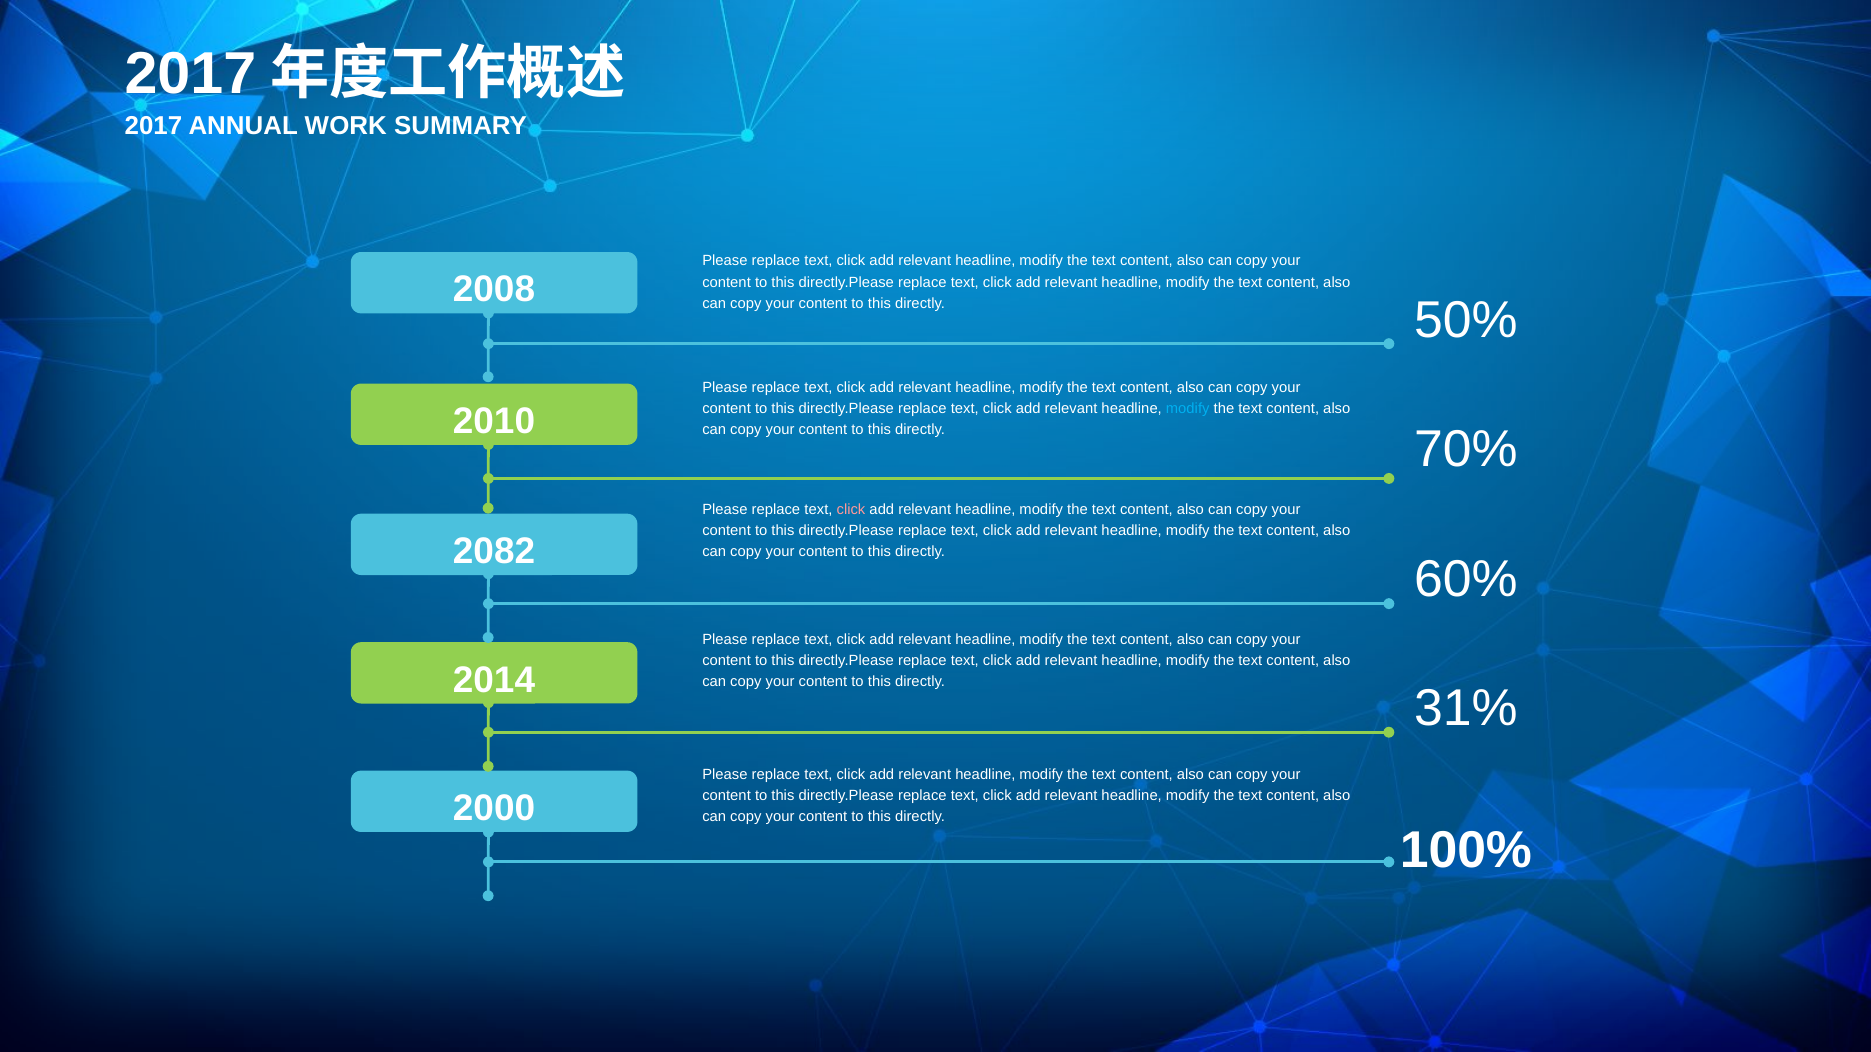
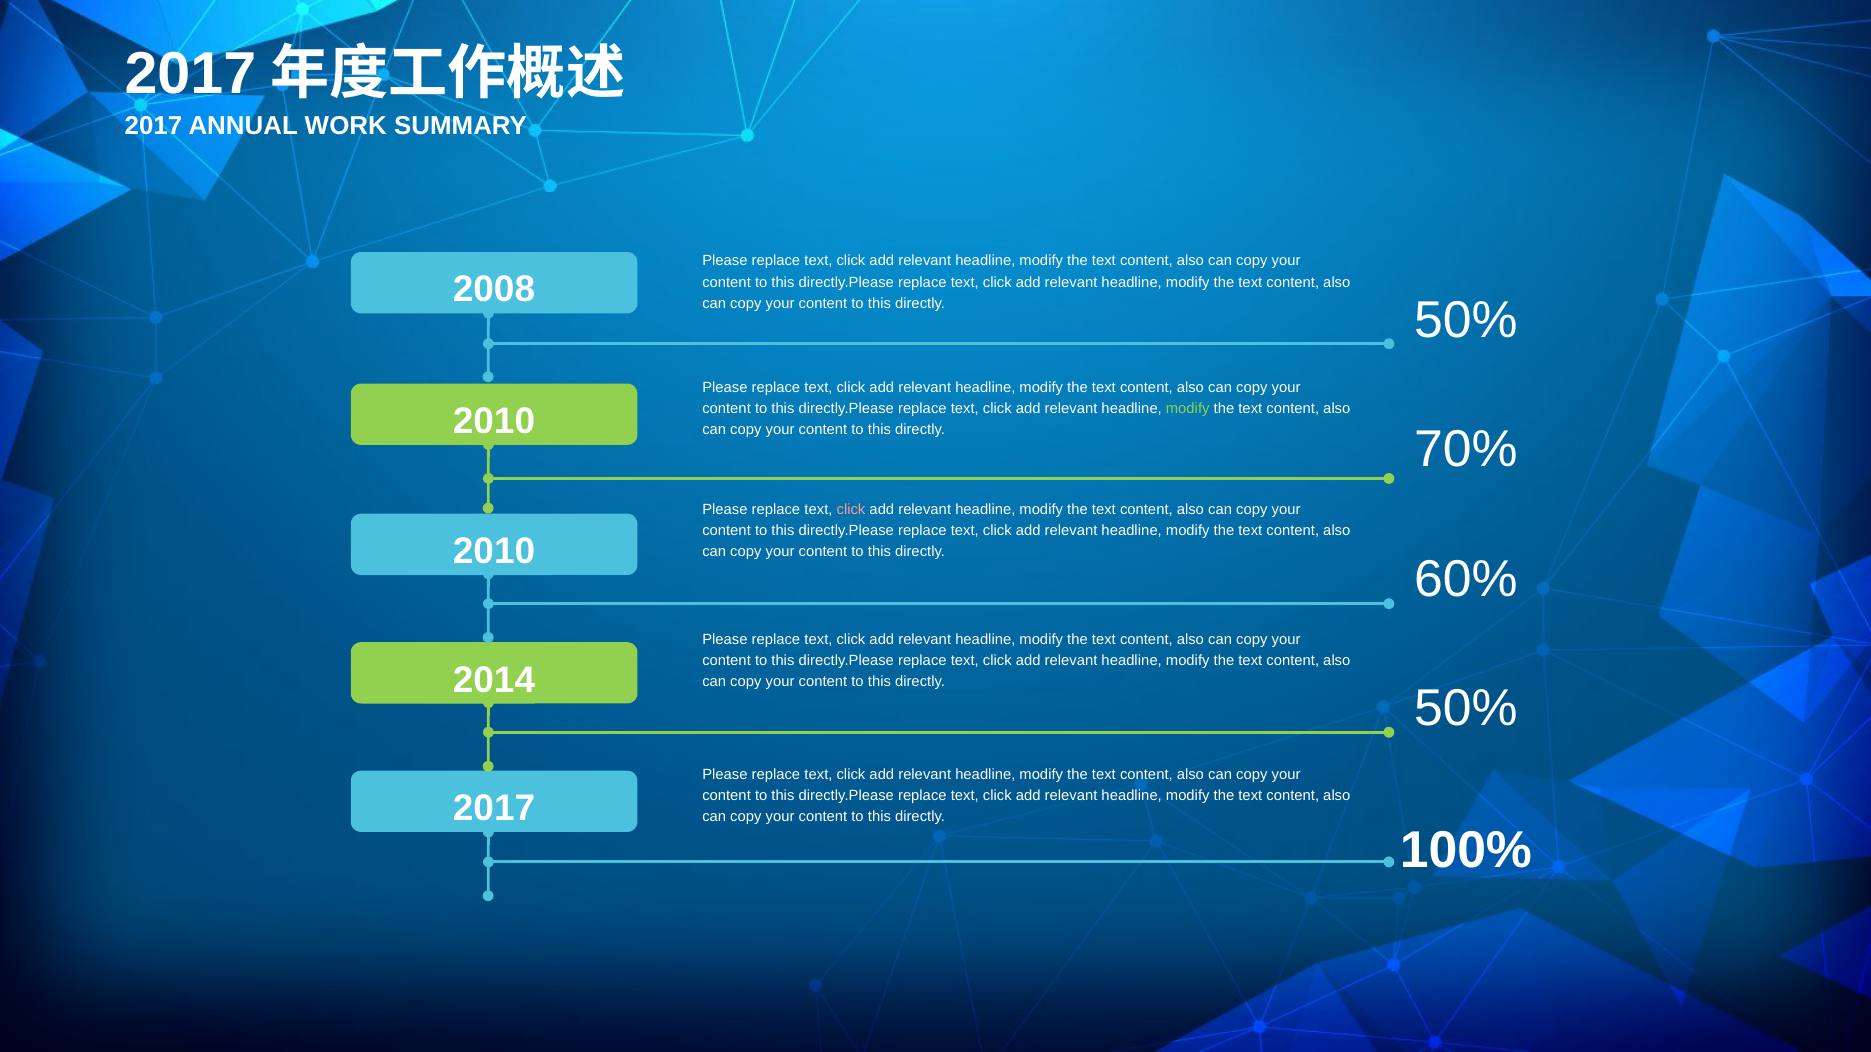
modify at (1188, 409) colour: light blue -> light green
2082 at (494, 552): 2082 -> 2010
31% at (1466, 709): 31% -> 50%
2000 at (494, 809): 2000 -> 2017
